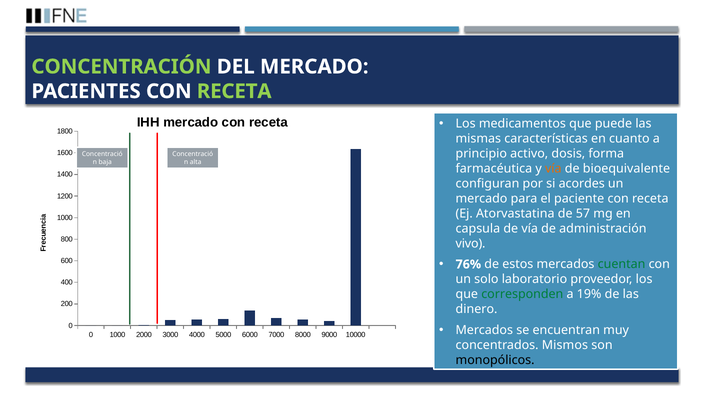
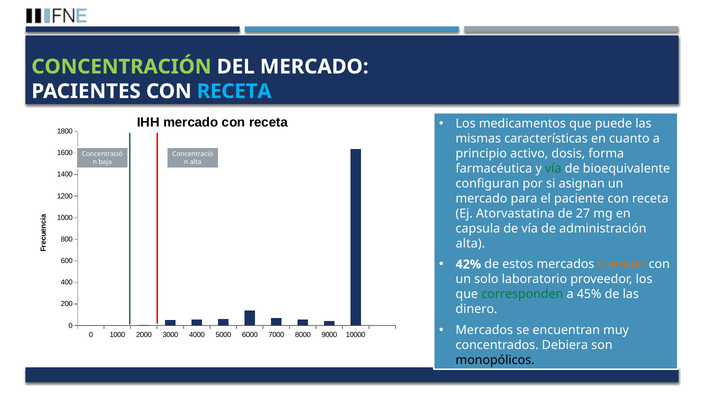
RECETA at (234, 91) colour: light green -> light blue
vía at (553, 169) colour: orange -> green
acordes: acordes -> asignan
57: 57 -> 27
vivo at (471, 244): vivo -> alta
76%: 76% -> 42%
cuentan colour: green -> orange
19%: 19% -> 45%
Mismos: Mismos -> Debiera
